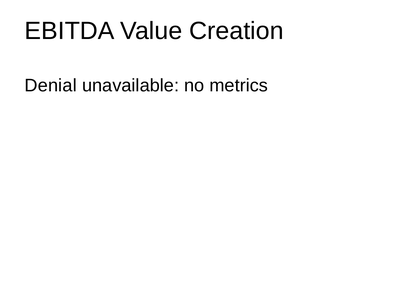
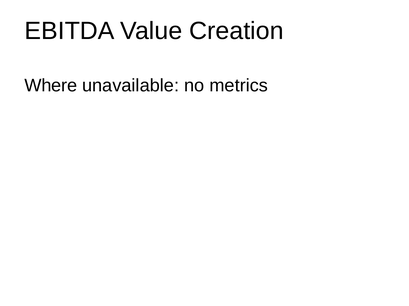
Denial: Denial -> Where
